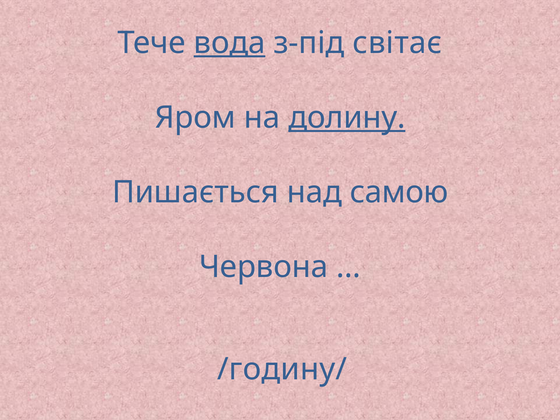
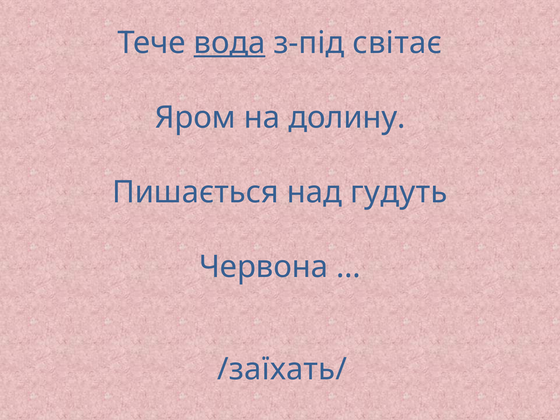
долину underline: present -> none
самою: самою -> гудуть
/годину/: /годину/ -> /заїхать/
